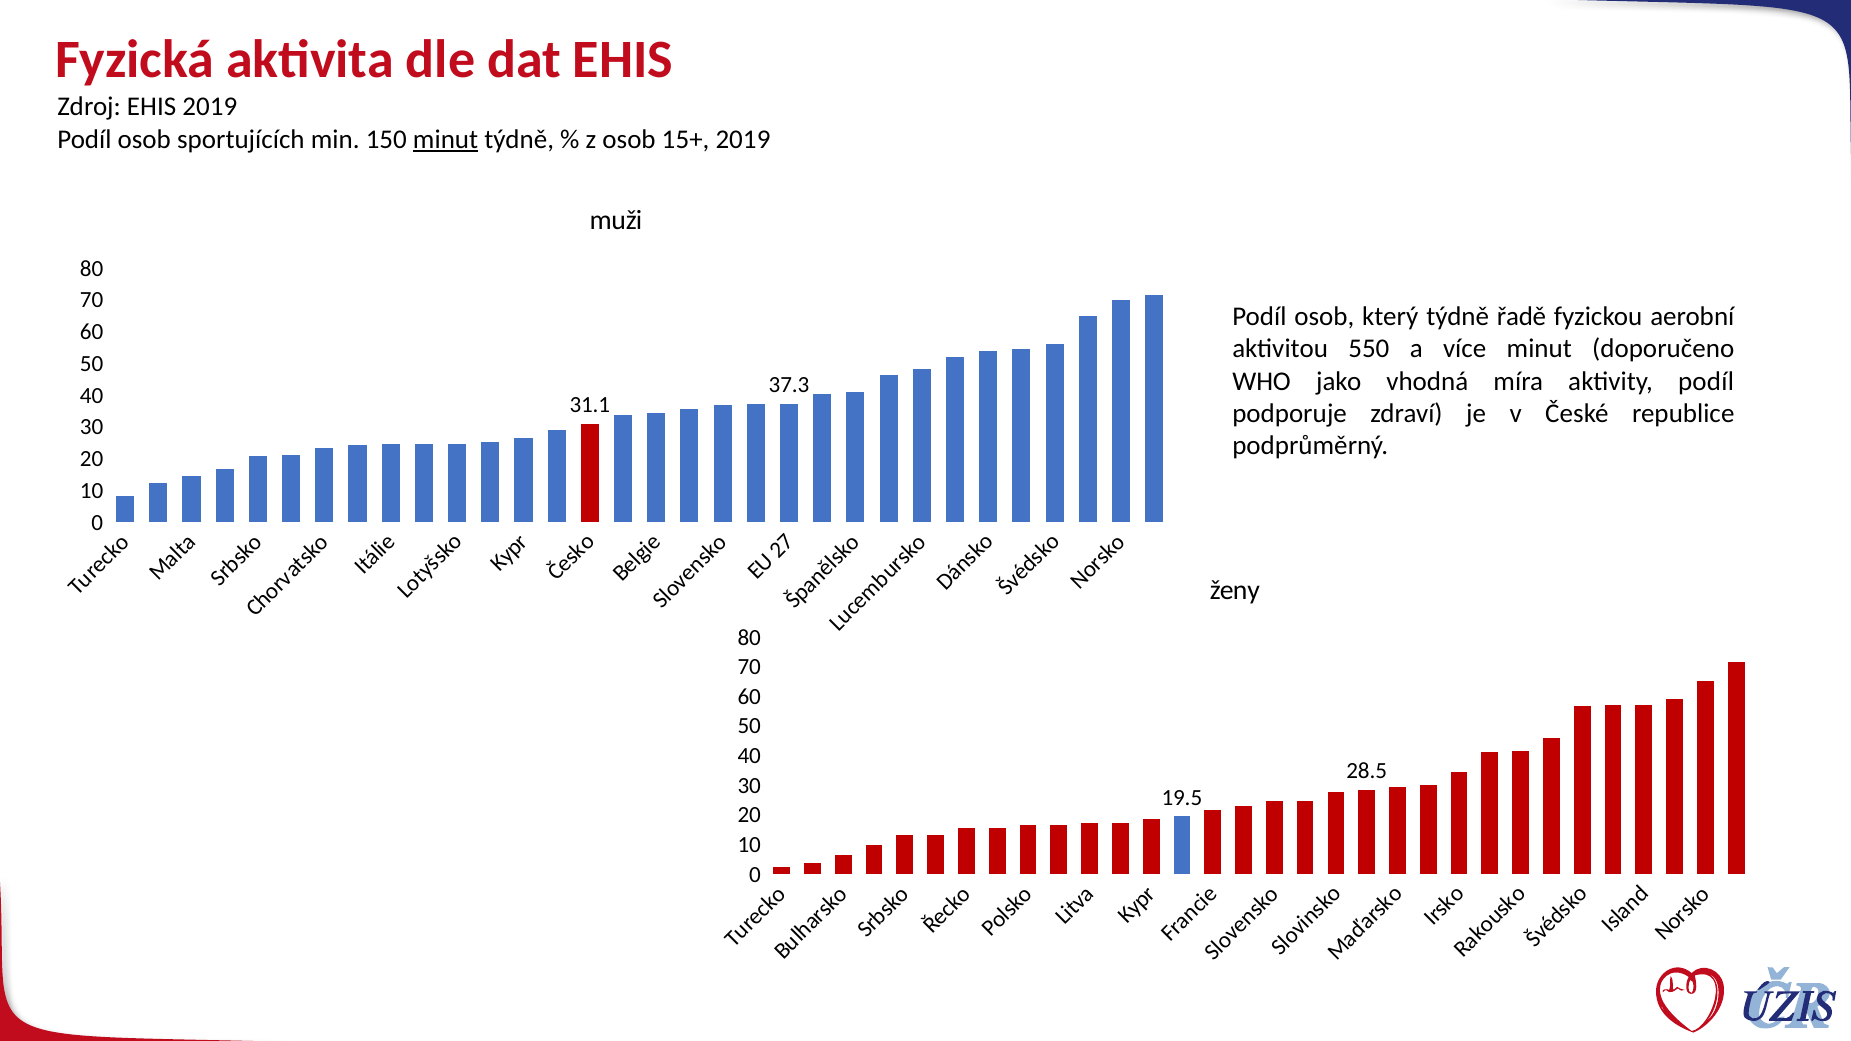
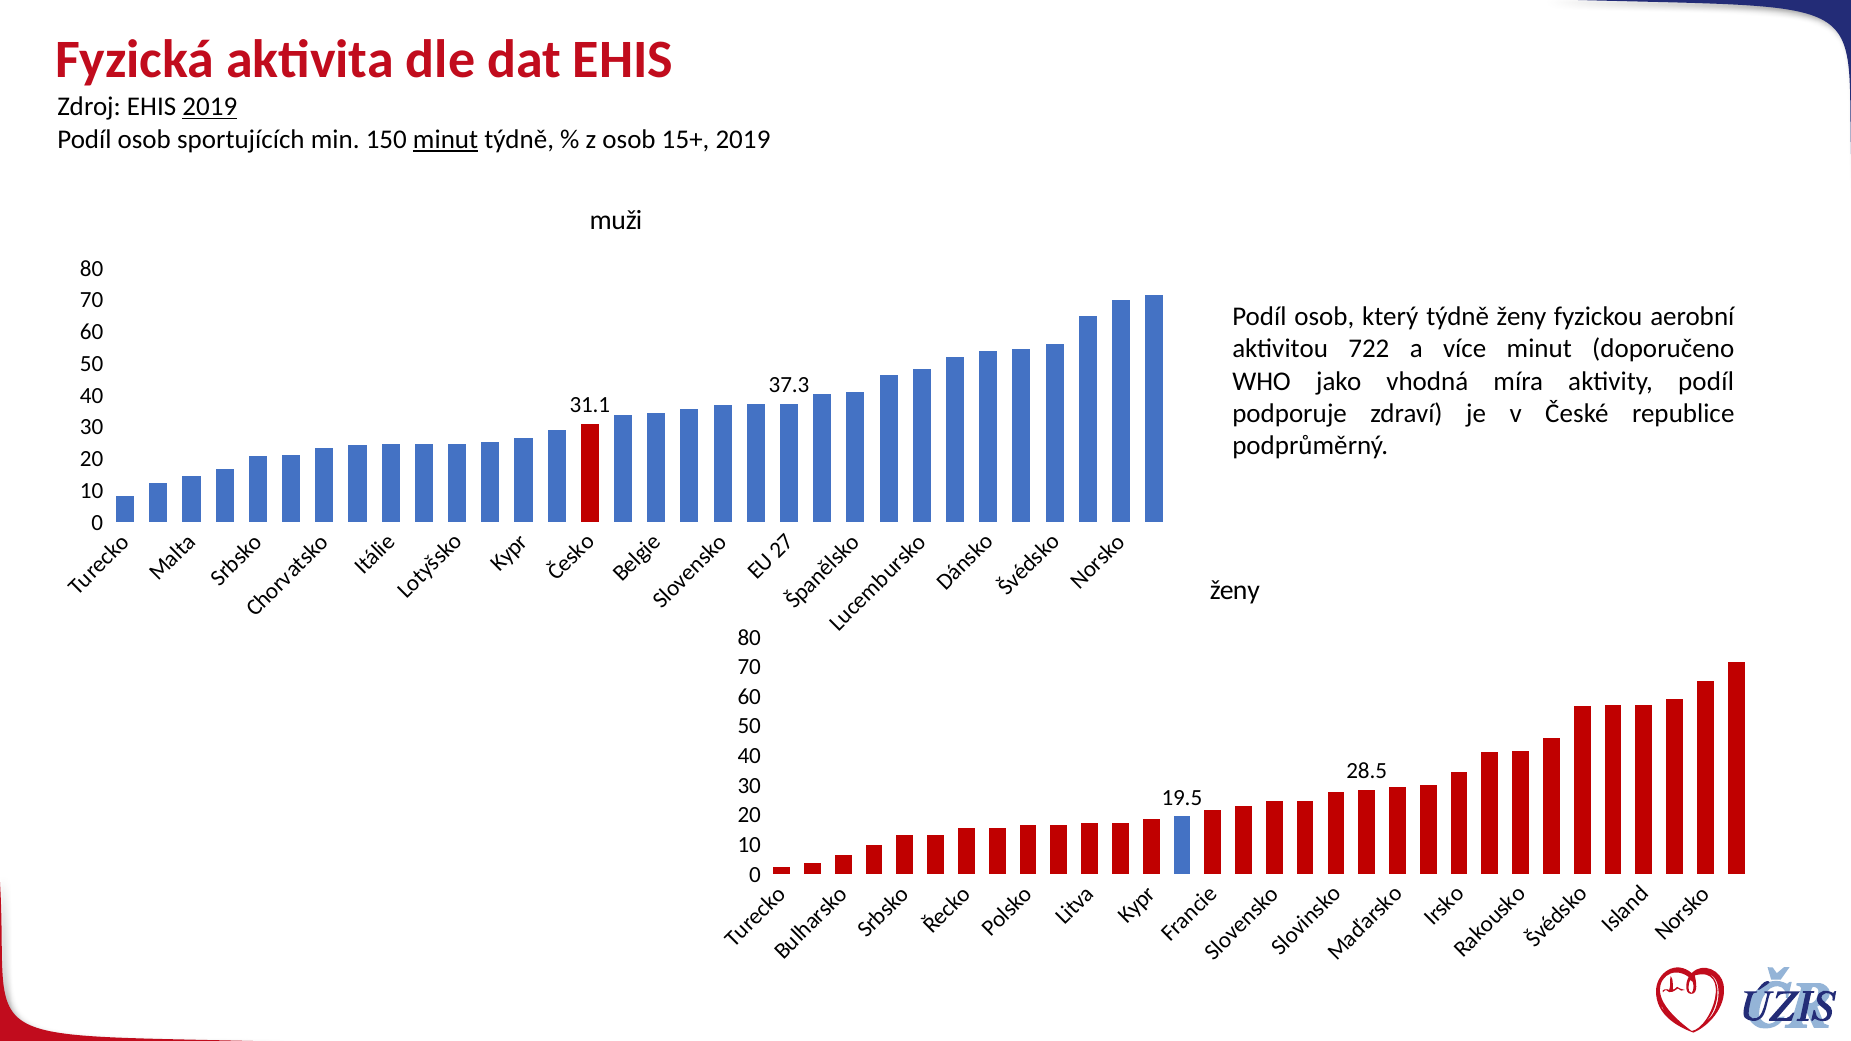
2019 at (210, 107) underline: none -> present
týdně řadě: řadě -> ženy
550: 550 -> 722
